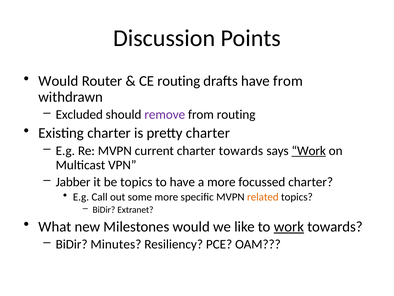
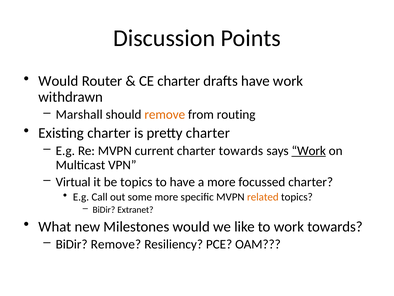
CE routing: routing -> charter
have from: from -> work
Excluded: Excluded -> Marshall
remove at (165, 114) colour: purple -> orange
Jabber: Jabber -> Virtual
work at (289, 226) underline: present -> none
BiDir Minutes: Minutes -> Remove
